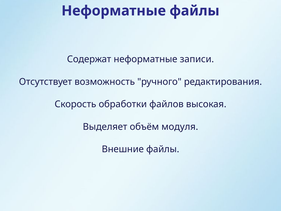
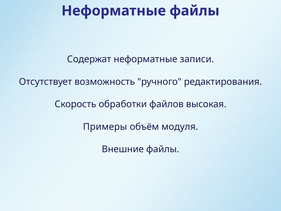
Выделяет: Выделяет -> Примеры
